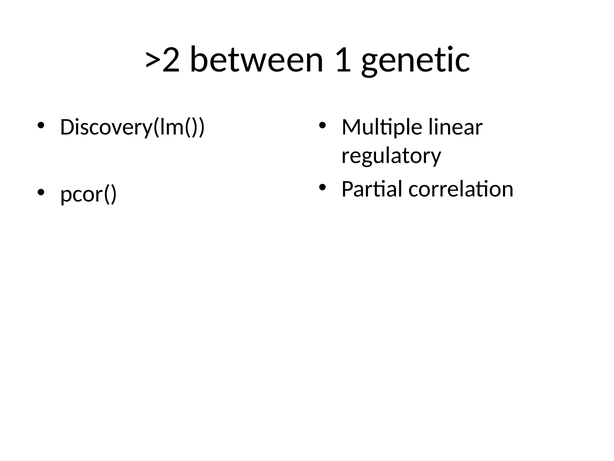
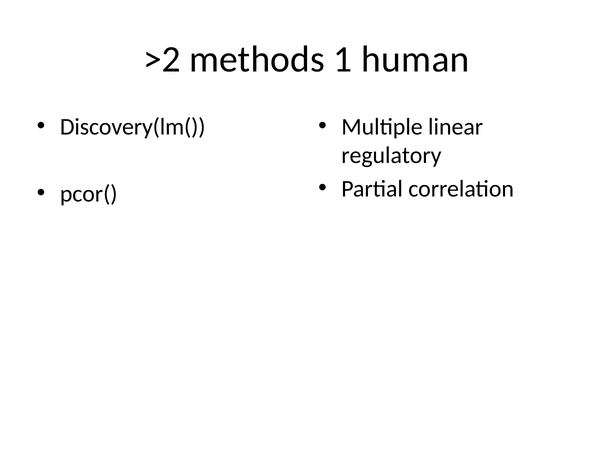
between: between -> methods
genetic: genetic -> human
